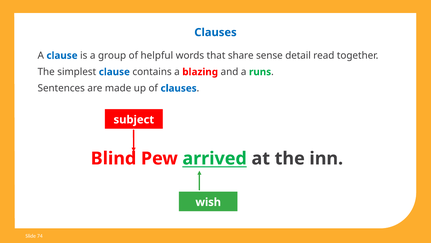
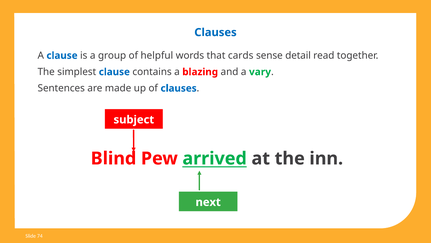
share: share -> cards
runs: runs -> vary
wish: wish -> next
